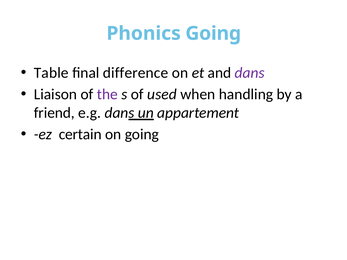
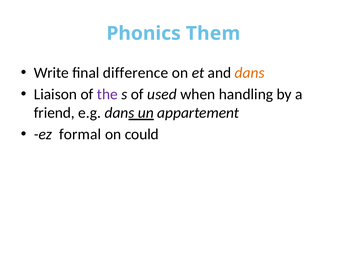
Phonics Going: Going -> Them
Table: Table -> Write
dans at (250, 73) colour: purple -> orange
certain: certain -> formal
on going: going -> could
